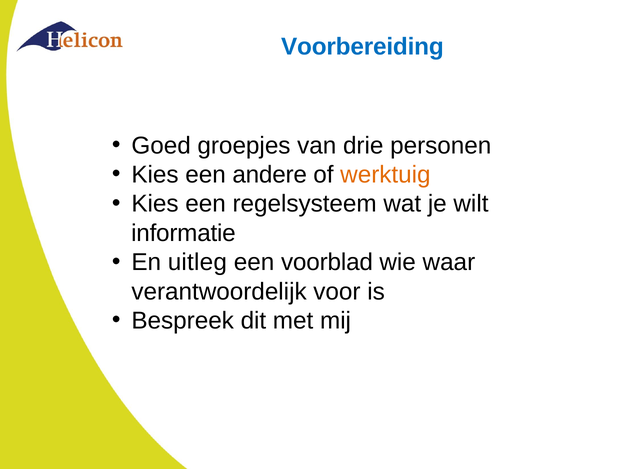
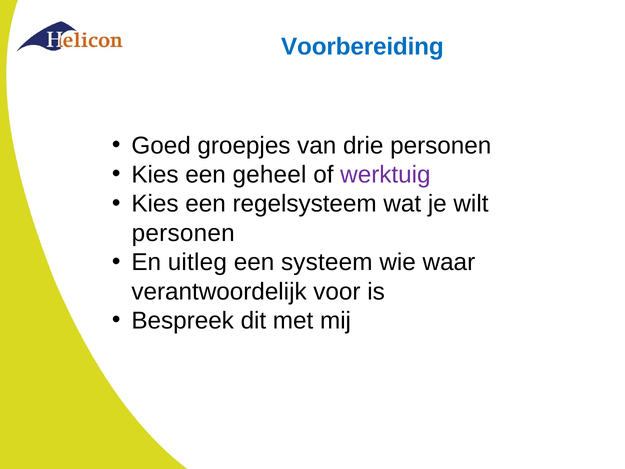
andere: andere -> geheel
werktuig colour: orange -> purple
informatie at (183, 233): informatie -> personen
voorblad: voorblad -> systeem
